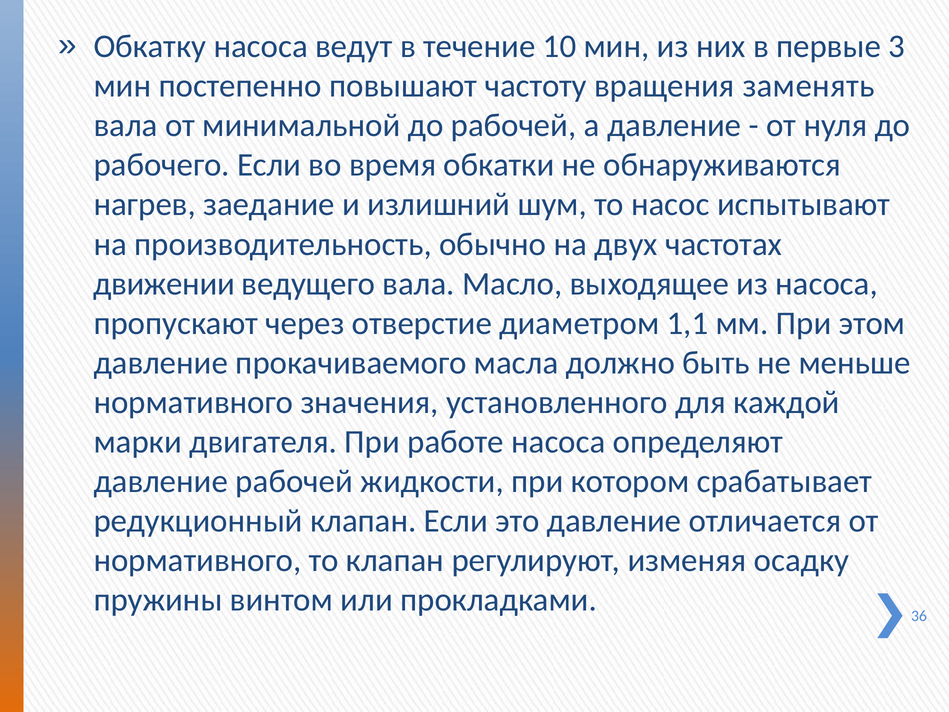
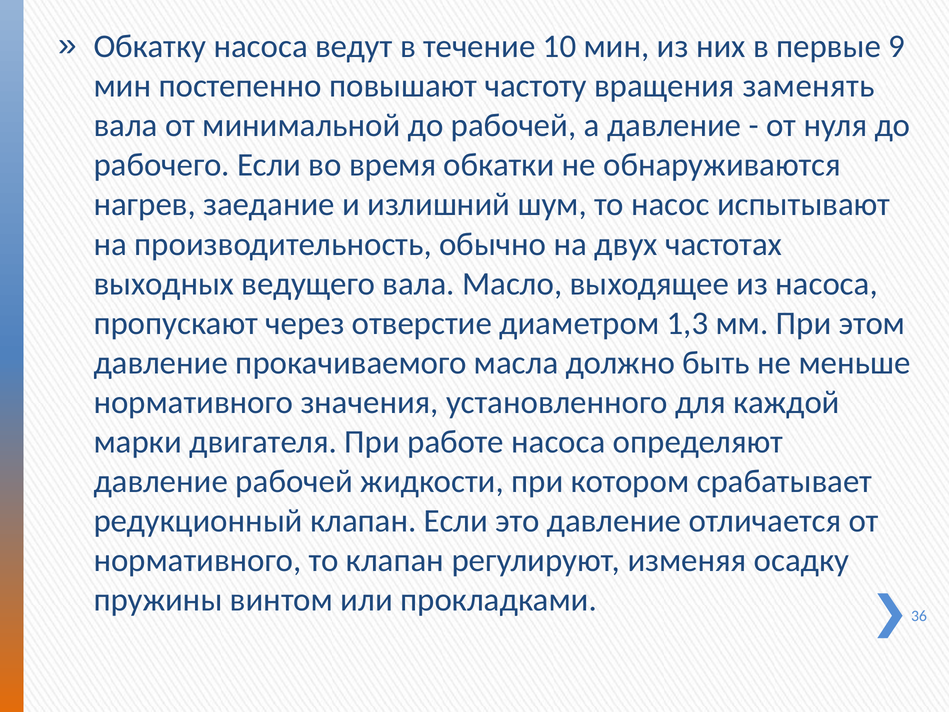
3: 3 -> 9
движении: движении -> выходных
1,1: 1,1 -> 1,3
